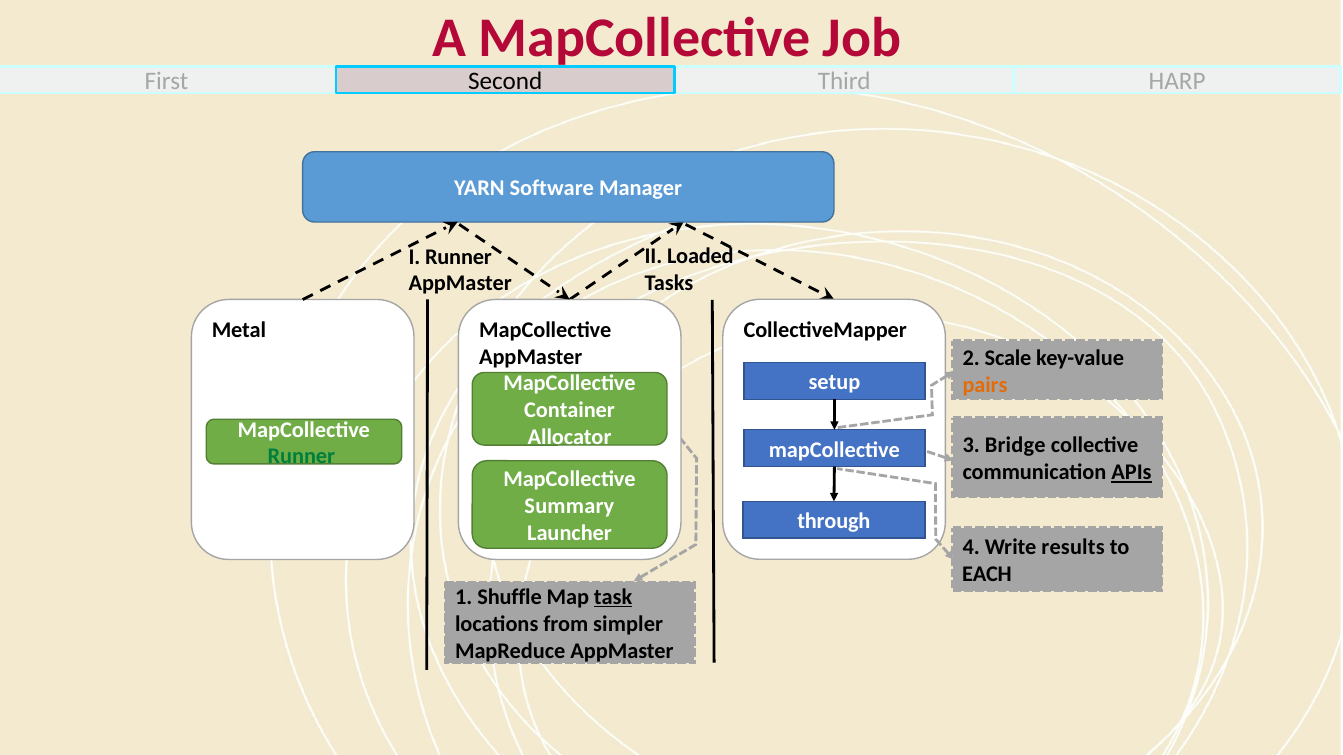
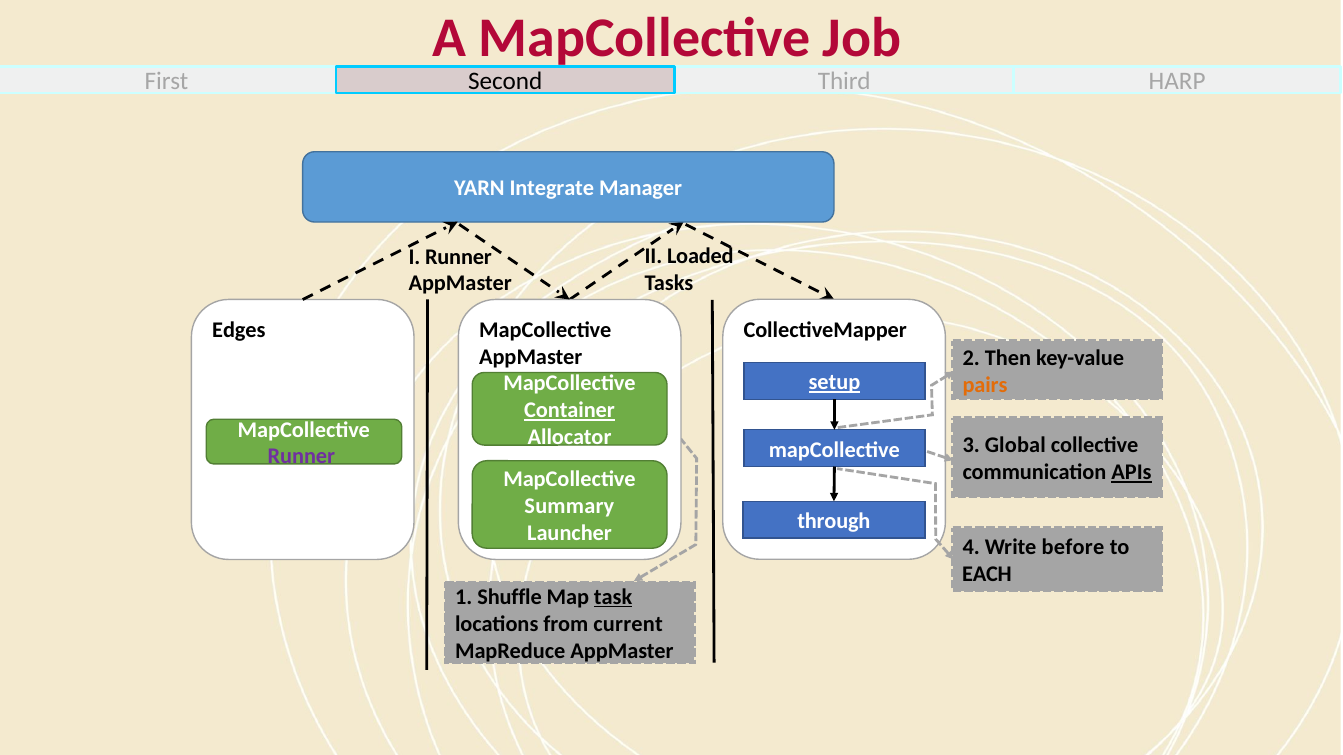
Software: Software -> Integrate
Metal: Metal -> Edges
Scale: Scale -> Then
setup underline: none -> present
Container underline: none -> present
Bridge: Bridge -> Global
Runner at (301, 457) colour: green -> purple
results: results -> before
simpler: simpler -> current
